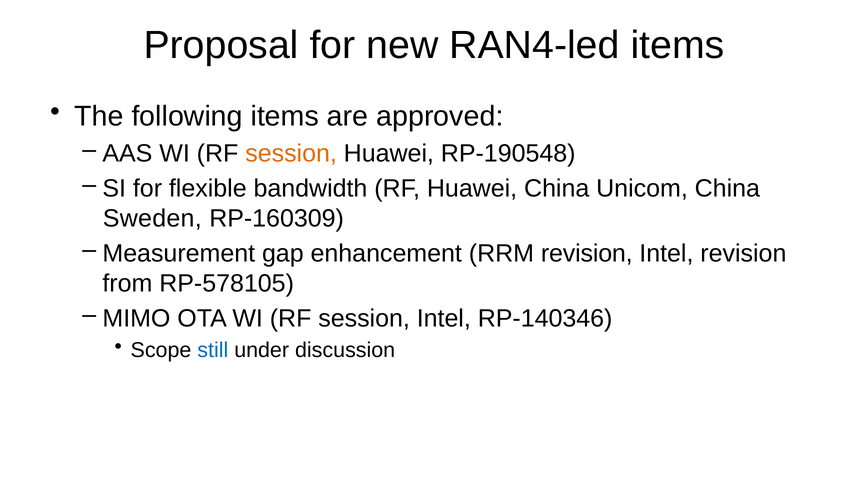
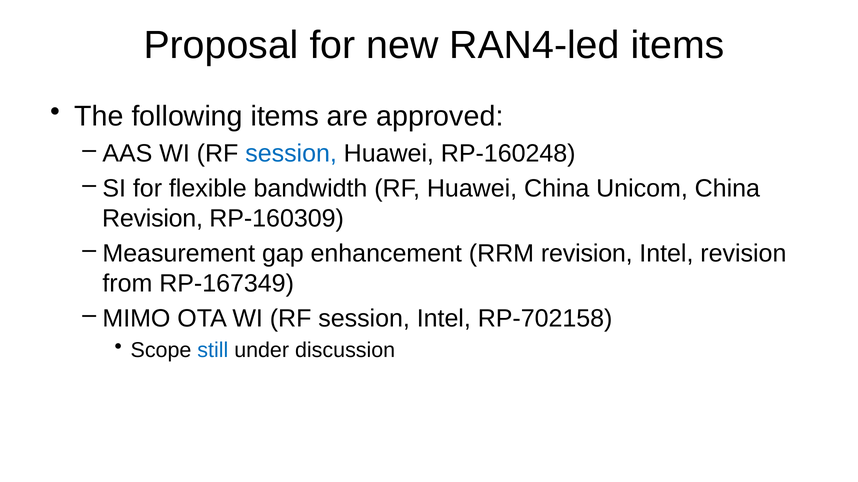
session at (291, 154) colour: orange -> blue
RP-190548: RP-190548 -> RP-160248
Sweden at (152, 219): Sweden -> Revision
RP-578105: RP-578105 -> RP-167349
RP-140346: RP-140346 -> RP-702158
